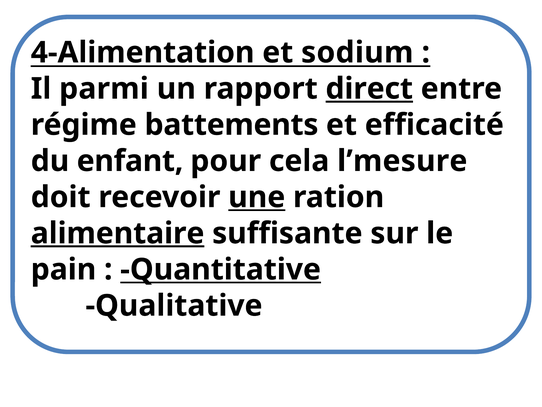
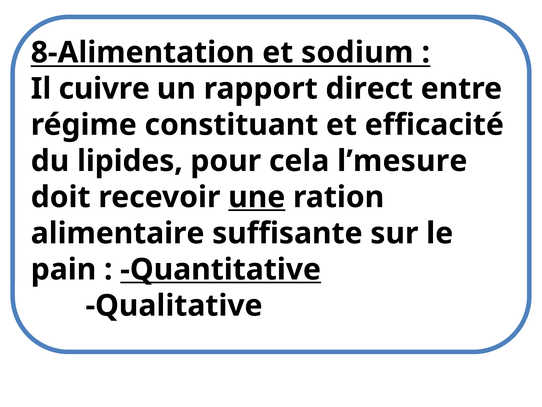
4-Alimentation: 4-Alimentation -> 8-Alimentation
parmi: parmi -> cuivre
direct underline: present -> none
battements: battements -> constituant
enfant: enfant -> lipides
alimentaire underline: present -> none
